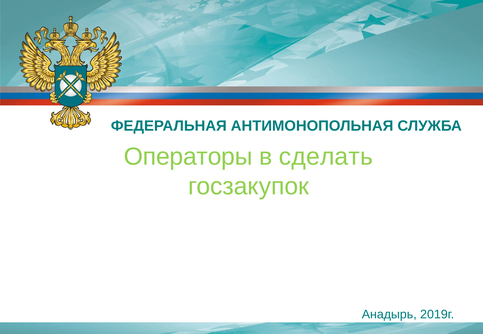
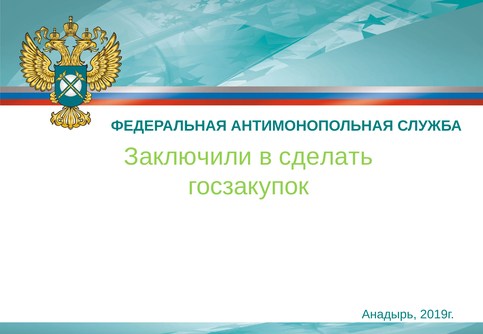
Операторы: Операторы -> Заключили
